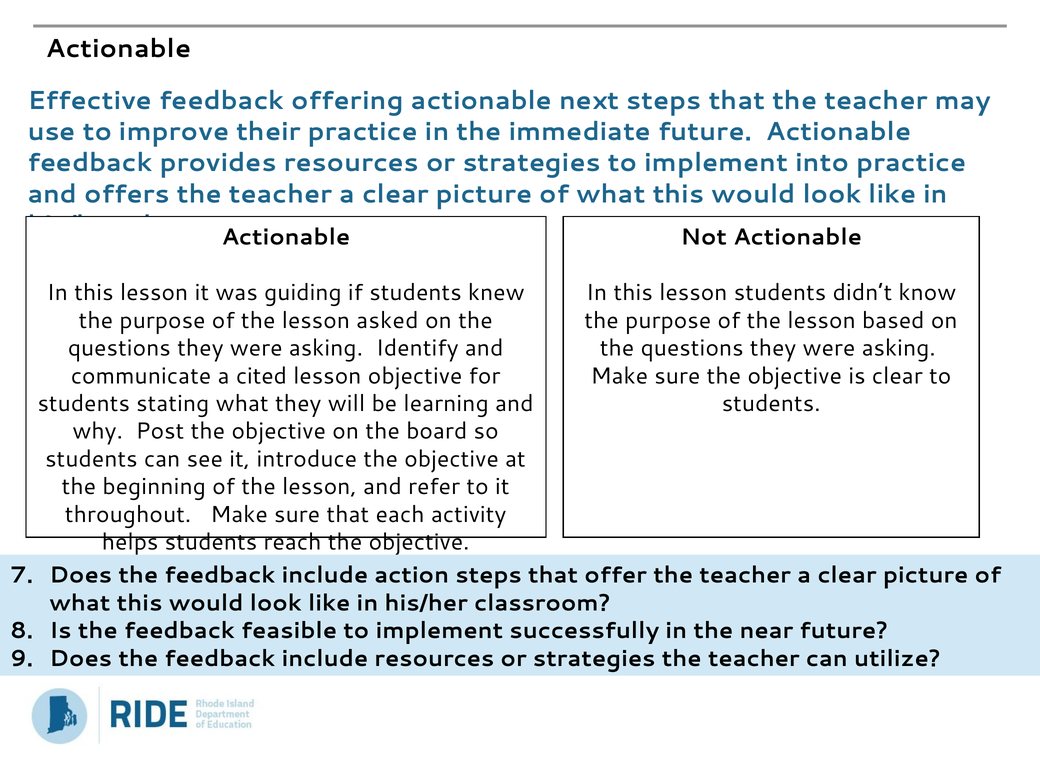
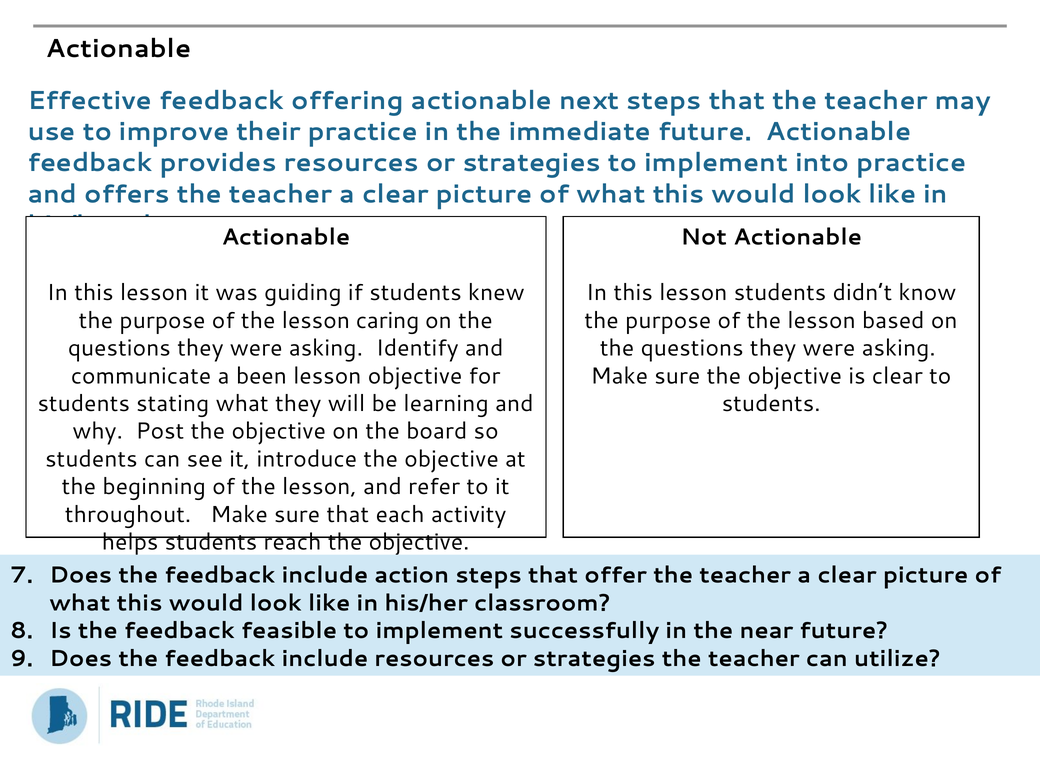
asked: asked -> caring
cited: cited -> been
